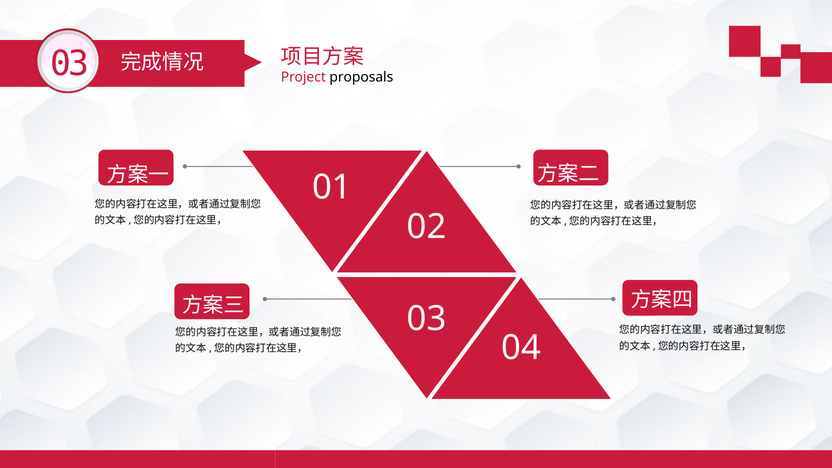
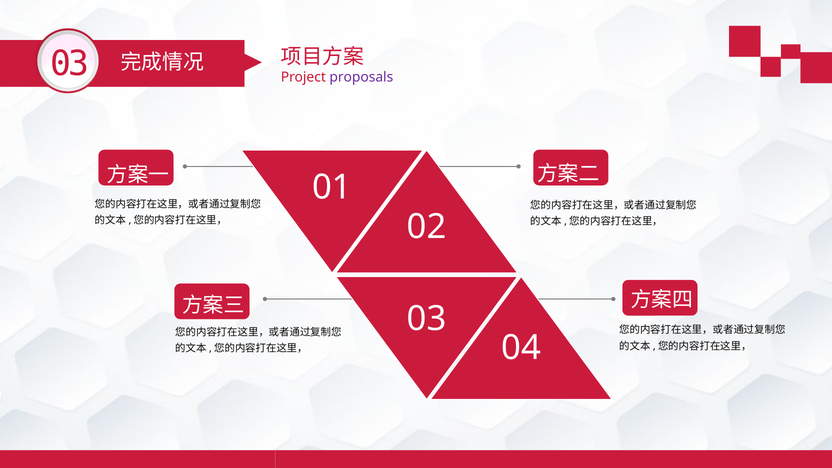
proposals colour: black -> purple
